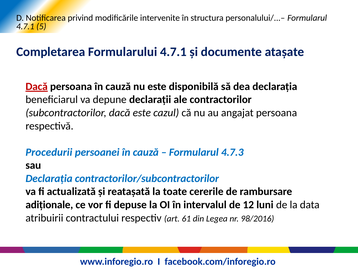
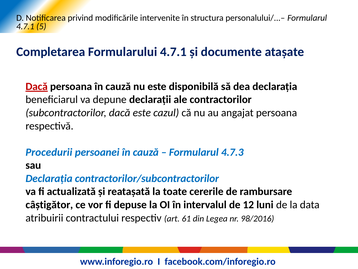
adiționale: adiționale -> câștigător
